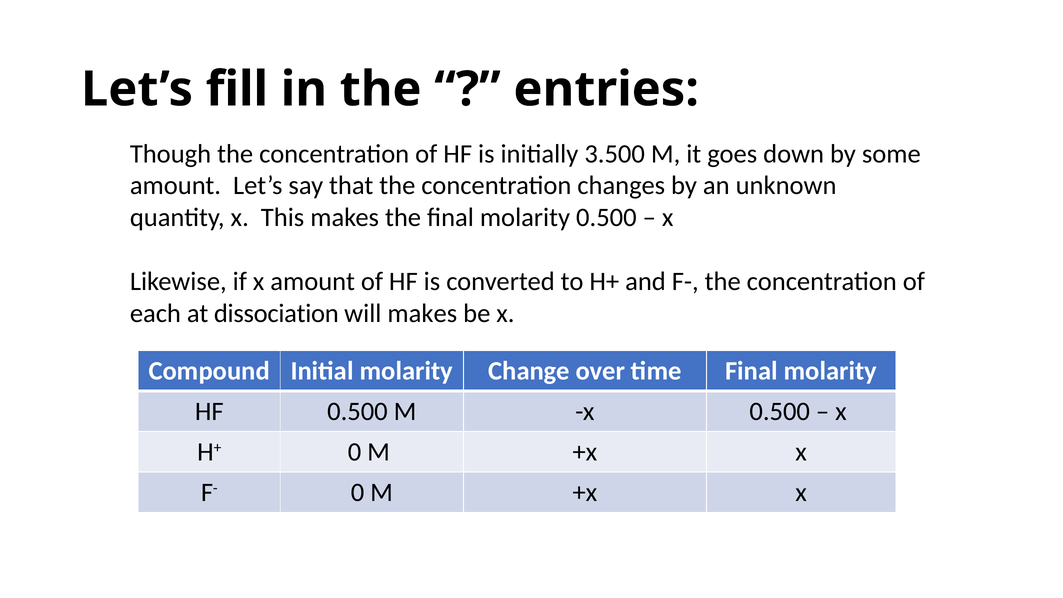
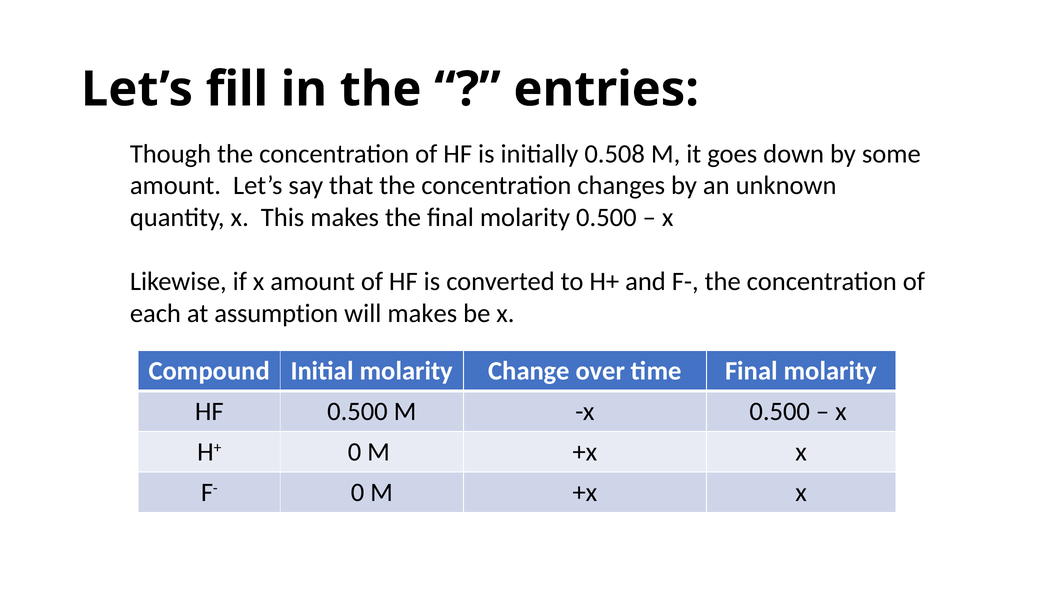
3.500: 3.500 -> 0.508
dissociation: dissociation -> assumption
